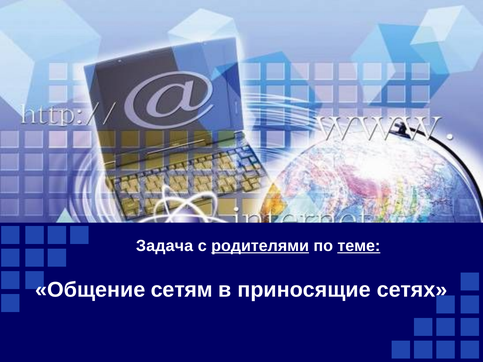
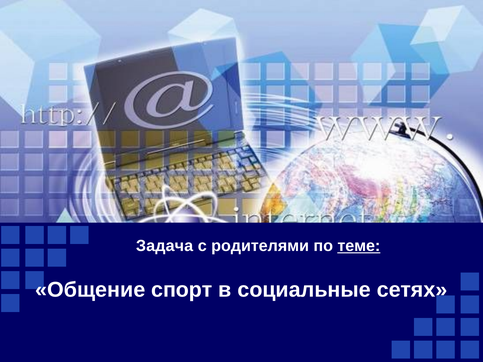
родителями underline: present -> none
сетям: сетям -> спорт
приносящие: приносящие -> социальные
